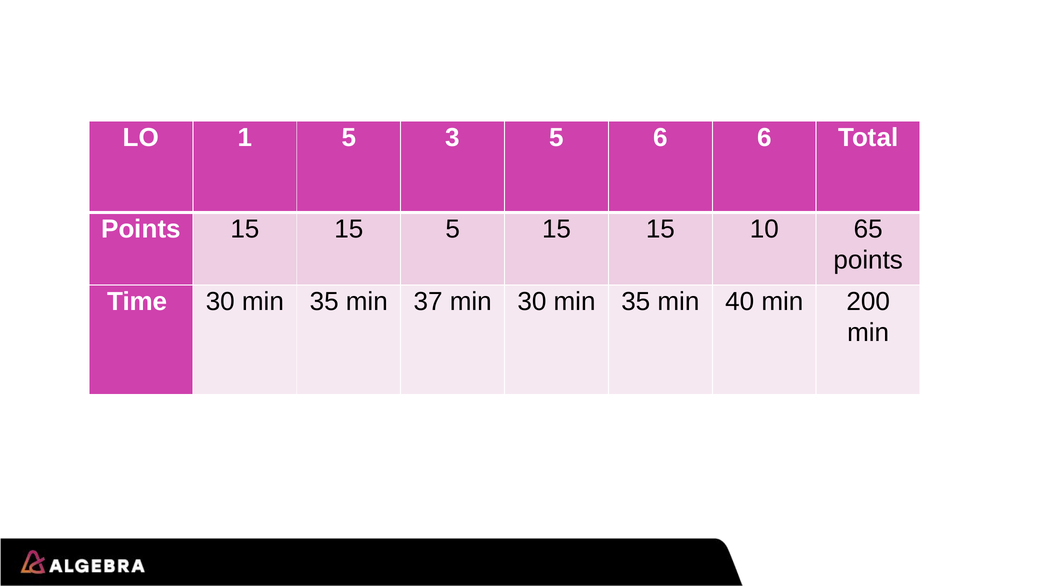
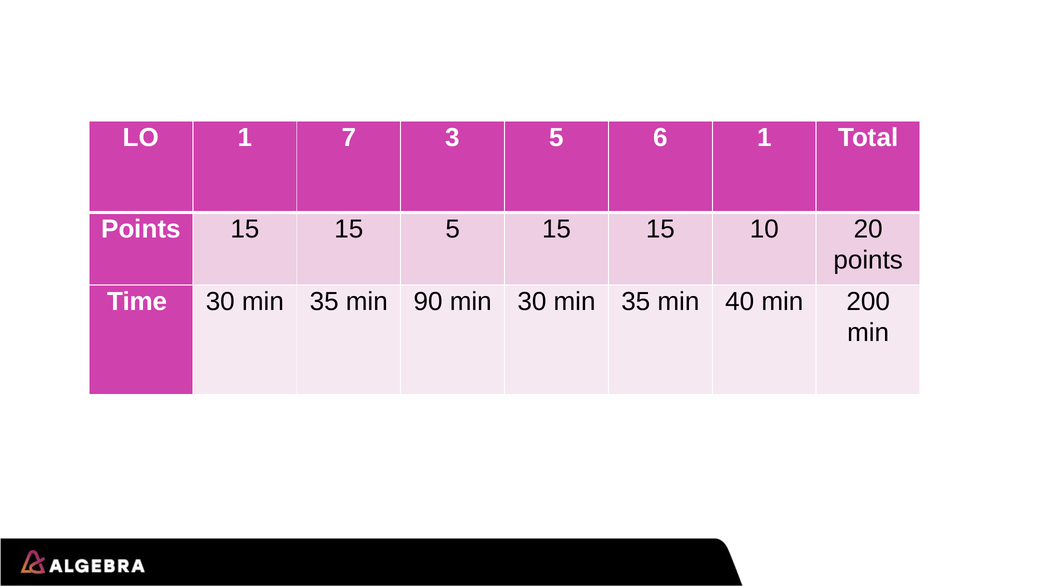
1 5: 5 -> 7
6 6: 6 -> 1
65: 65 -> 20
37: 37 -> 90
